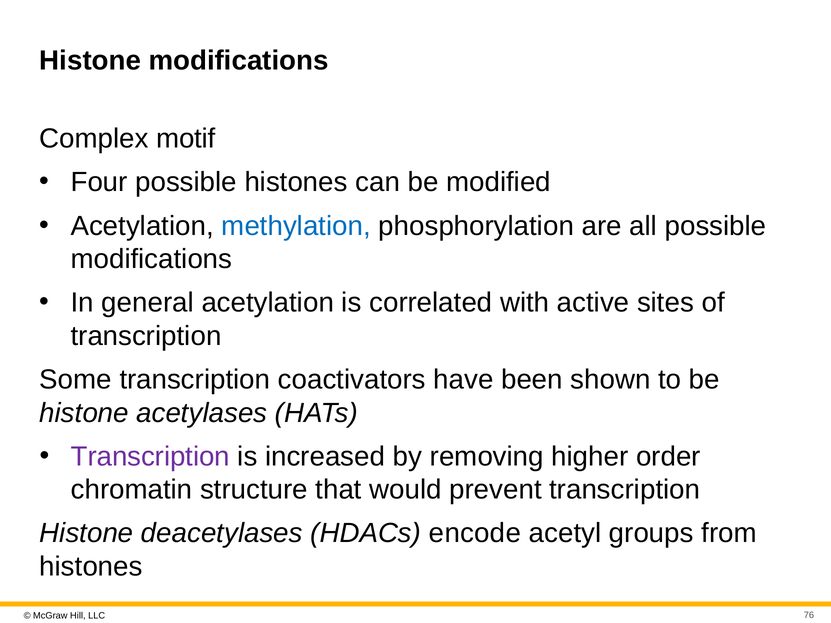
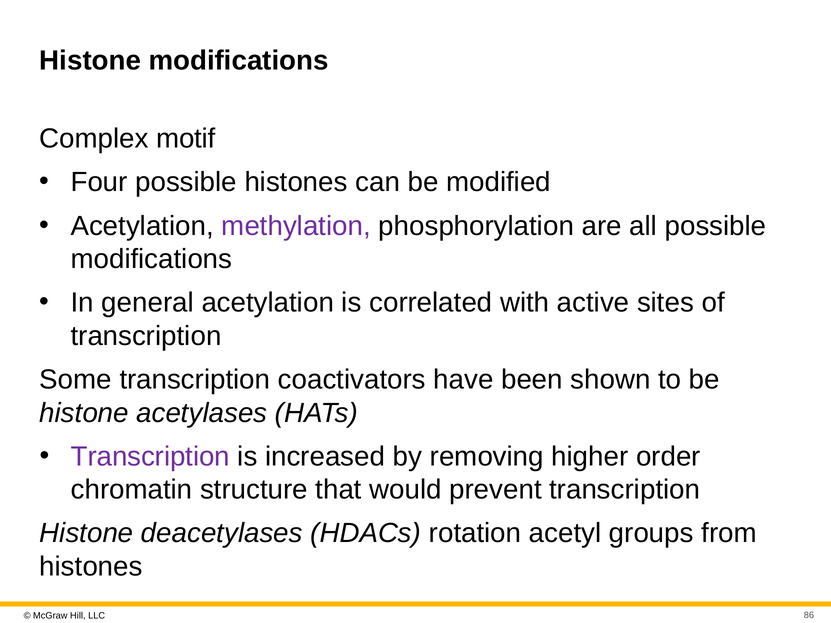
methylation colour: blue -> purple
encode: encode -> rotation
76: 76 -> 86
